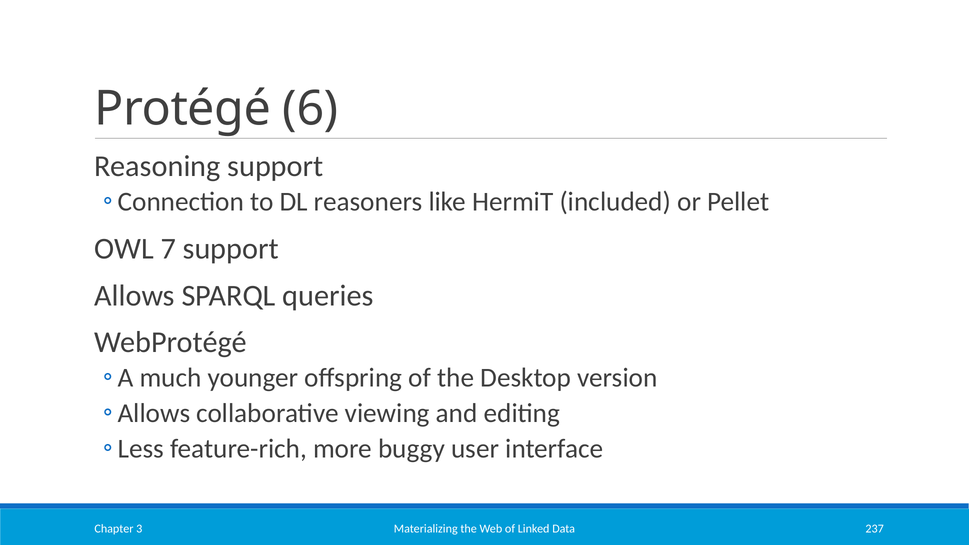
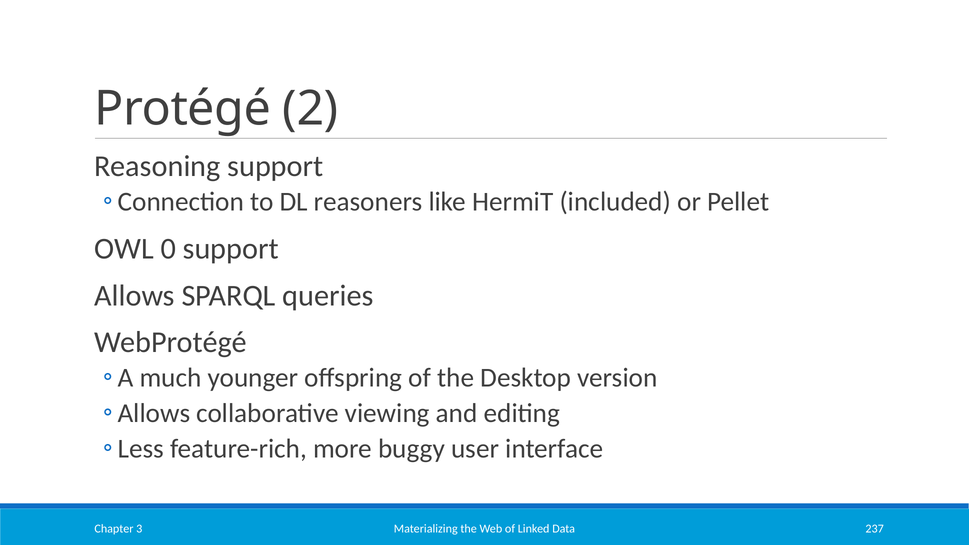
6: 6 -> 2
7: 7 -> 0
